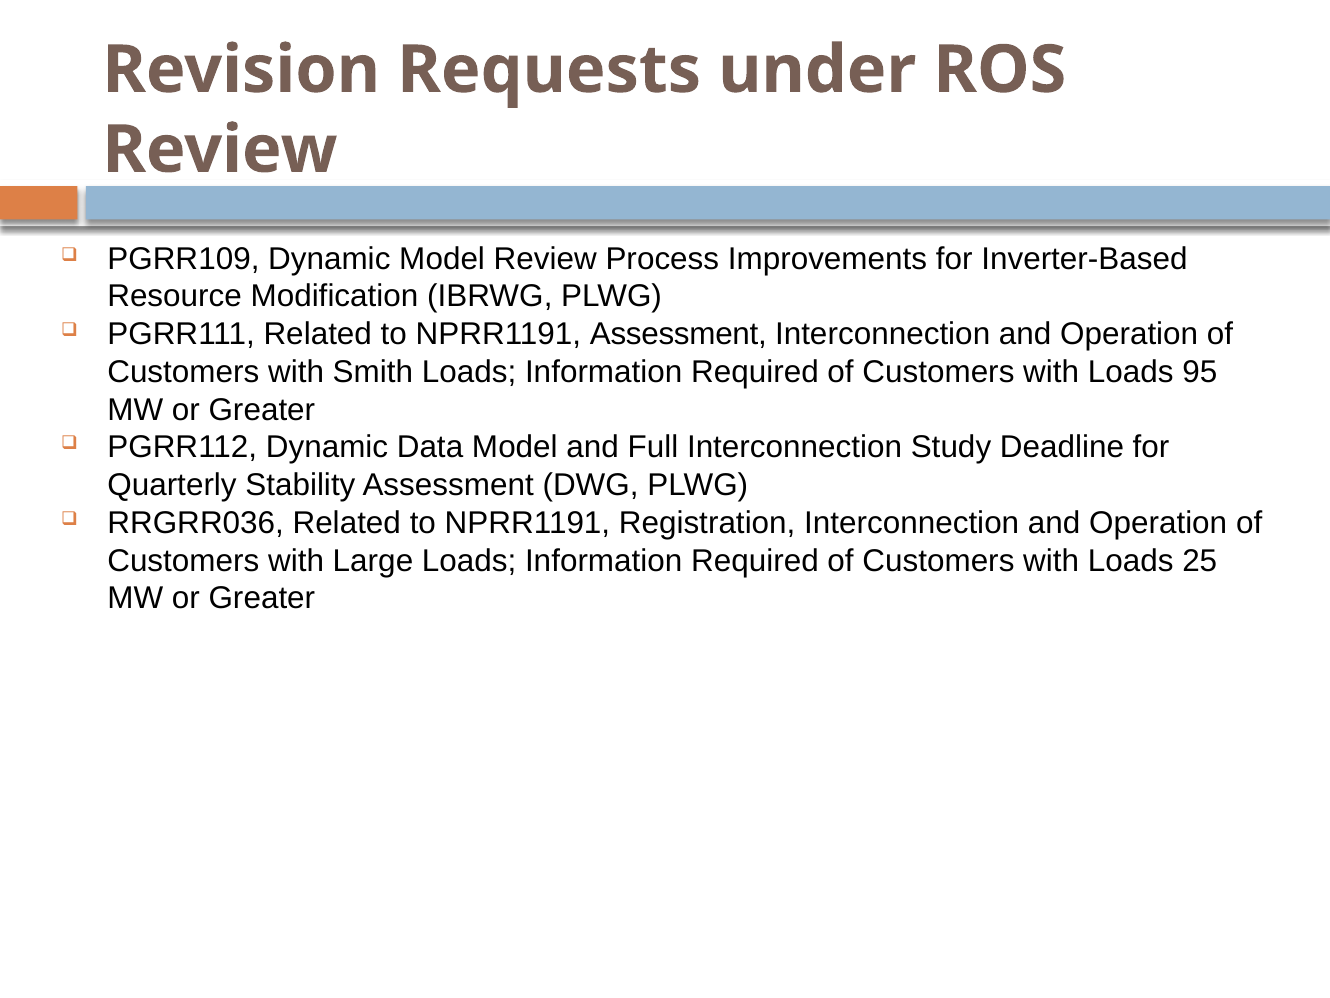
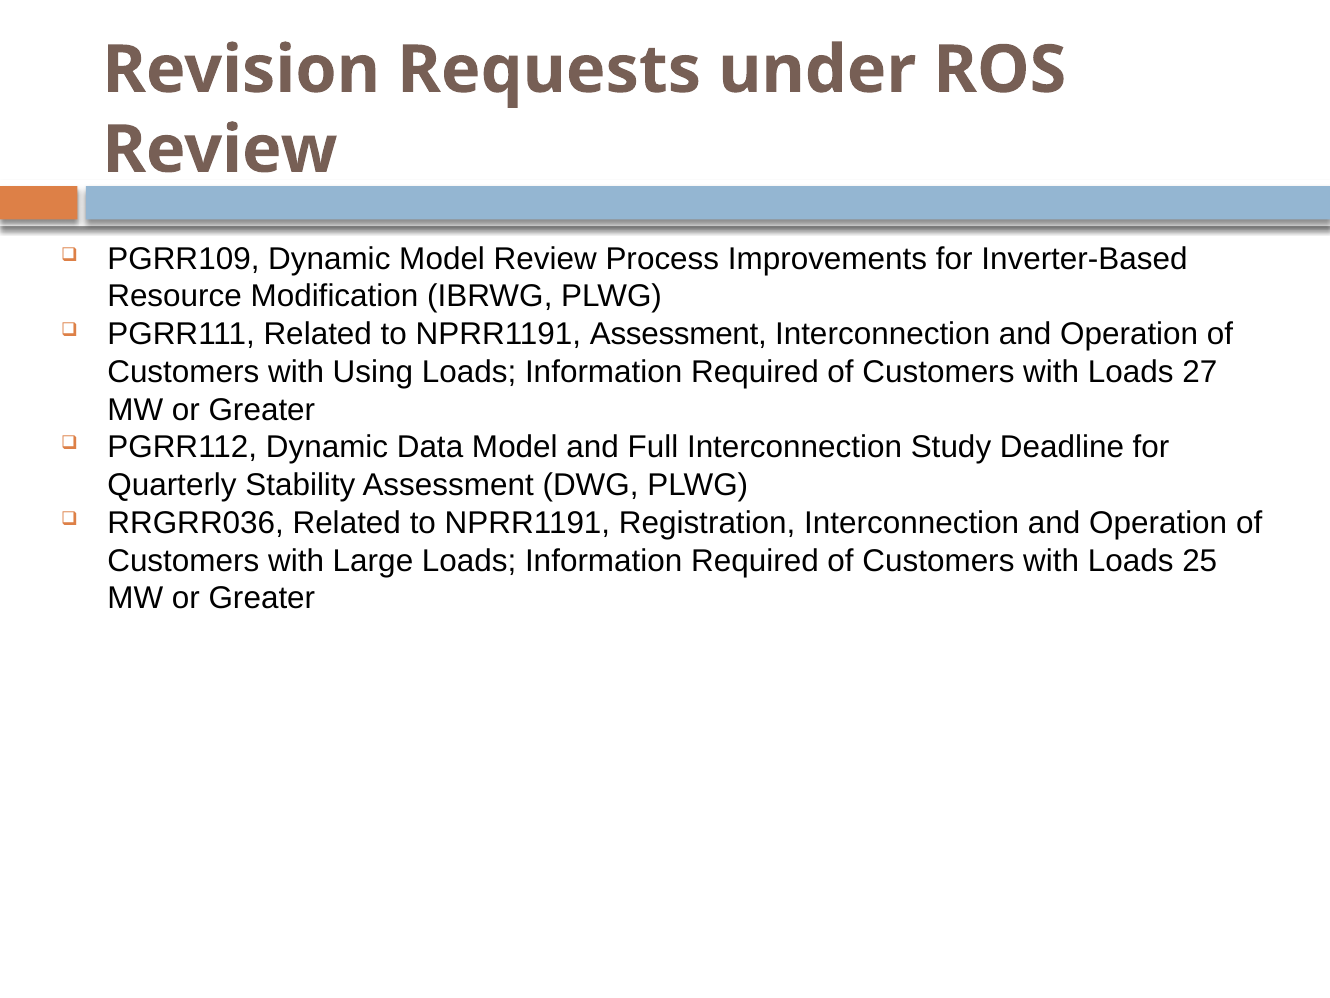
Smith: Smith -> Using
95: 95 -> 27
